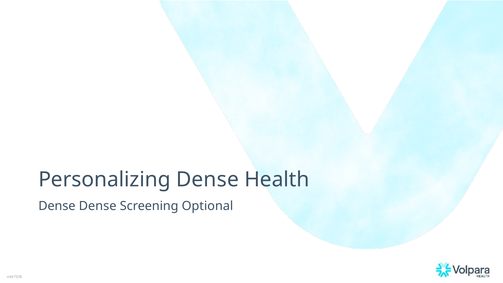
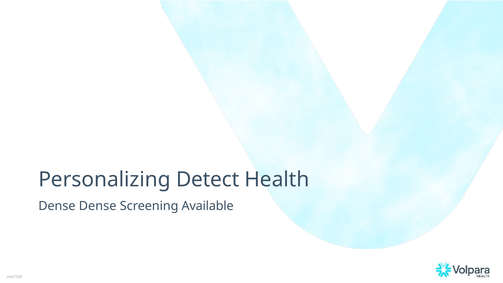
Personalizing Dense: Dense -> Detect
Optional: Optional -> Available
